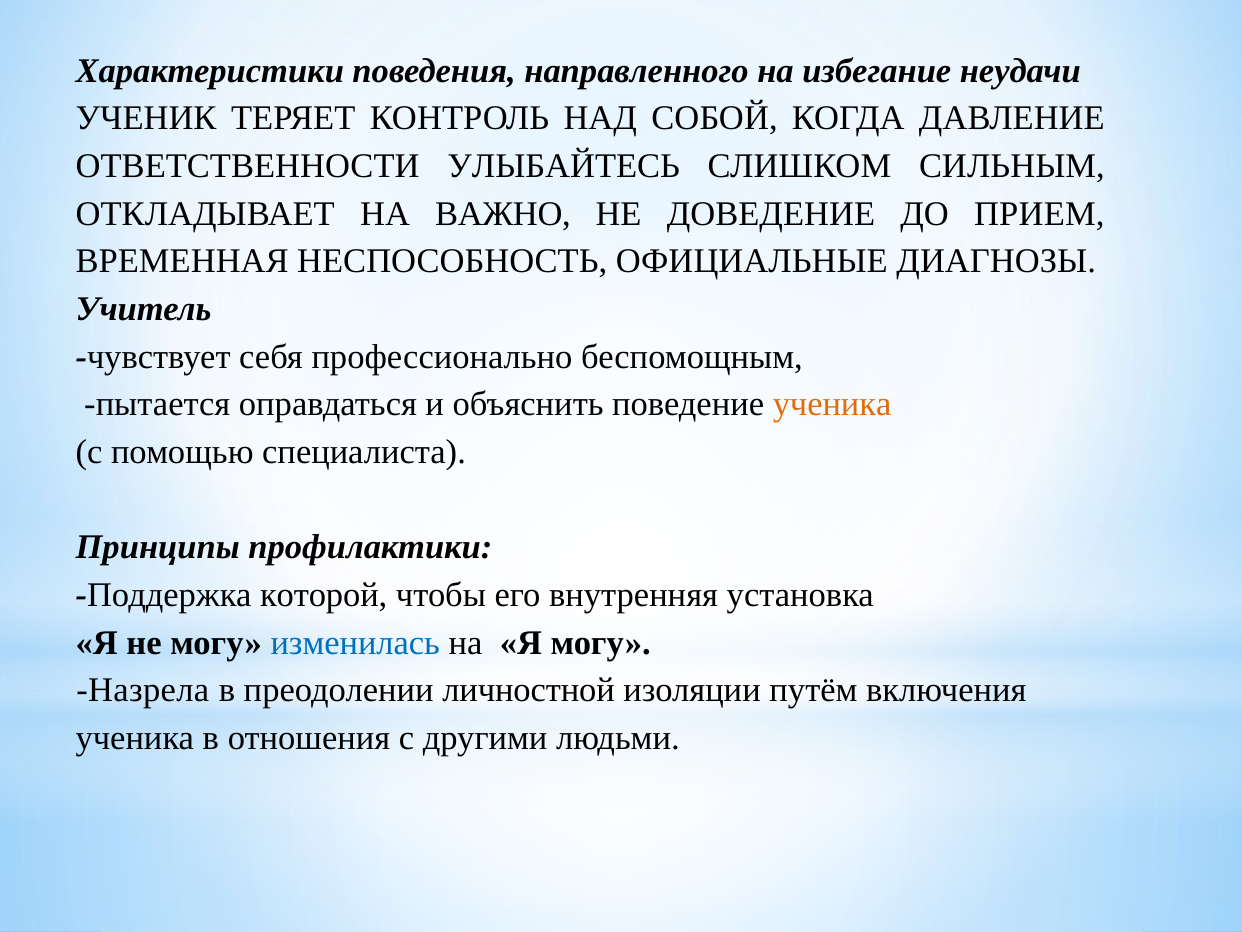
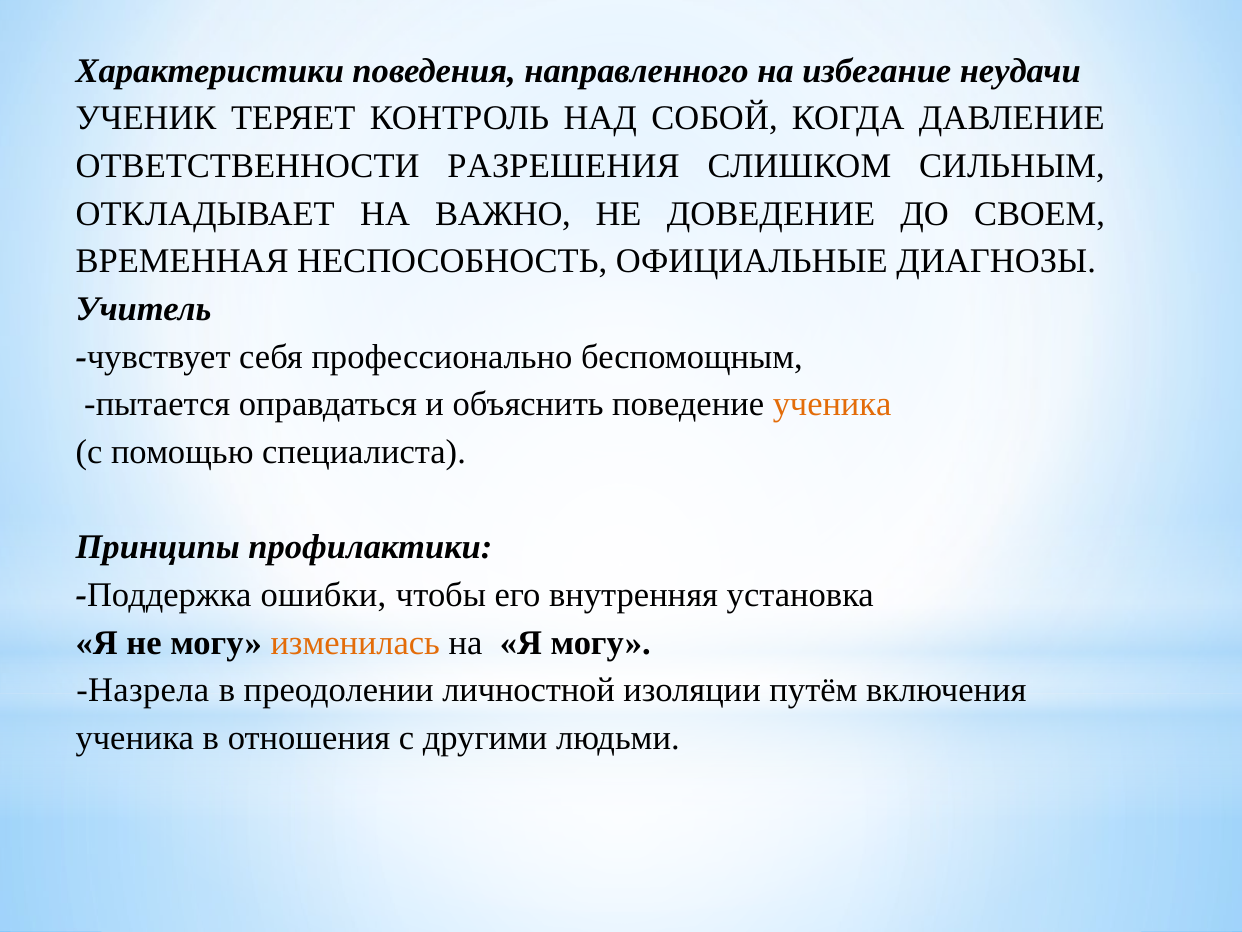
УЛЫБАЙТЕСЬ: УЛЫБАЙТЕСЬ -> РАЗРЕШЕНИЯ
ПРИЕМ: ПРИЕМ -> СВОЕМ
которой: которой -> ошибки
изменилась colour: blue -> orange
